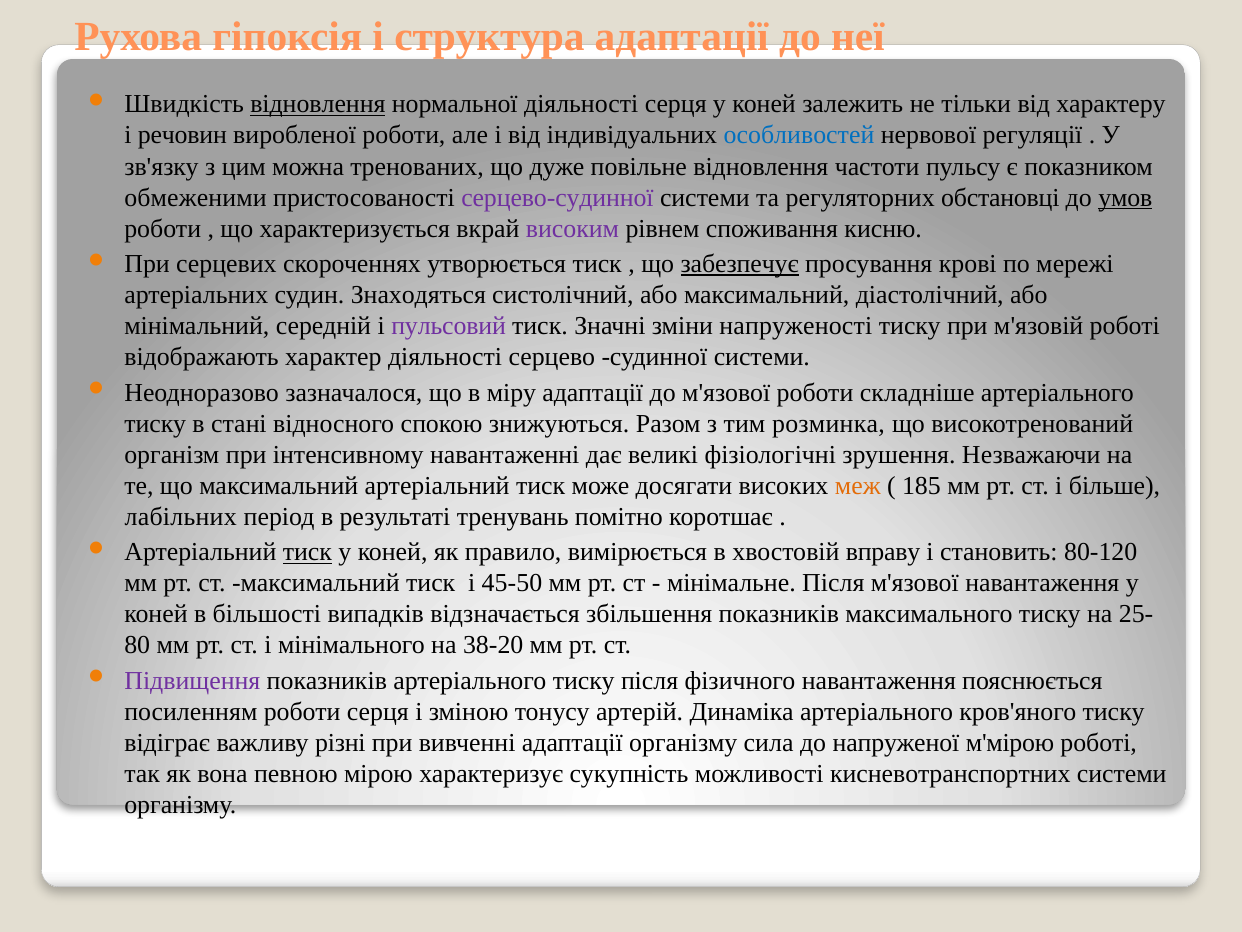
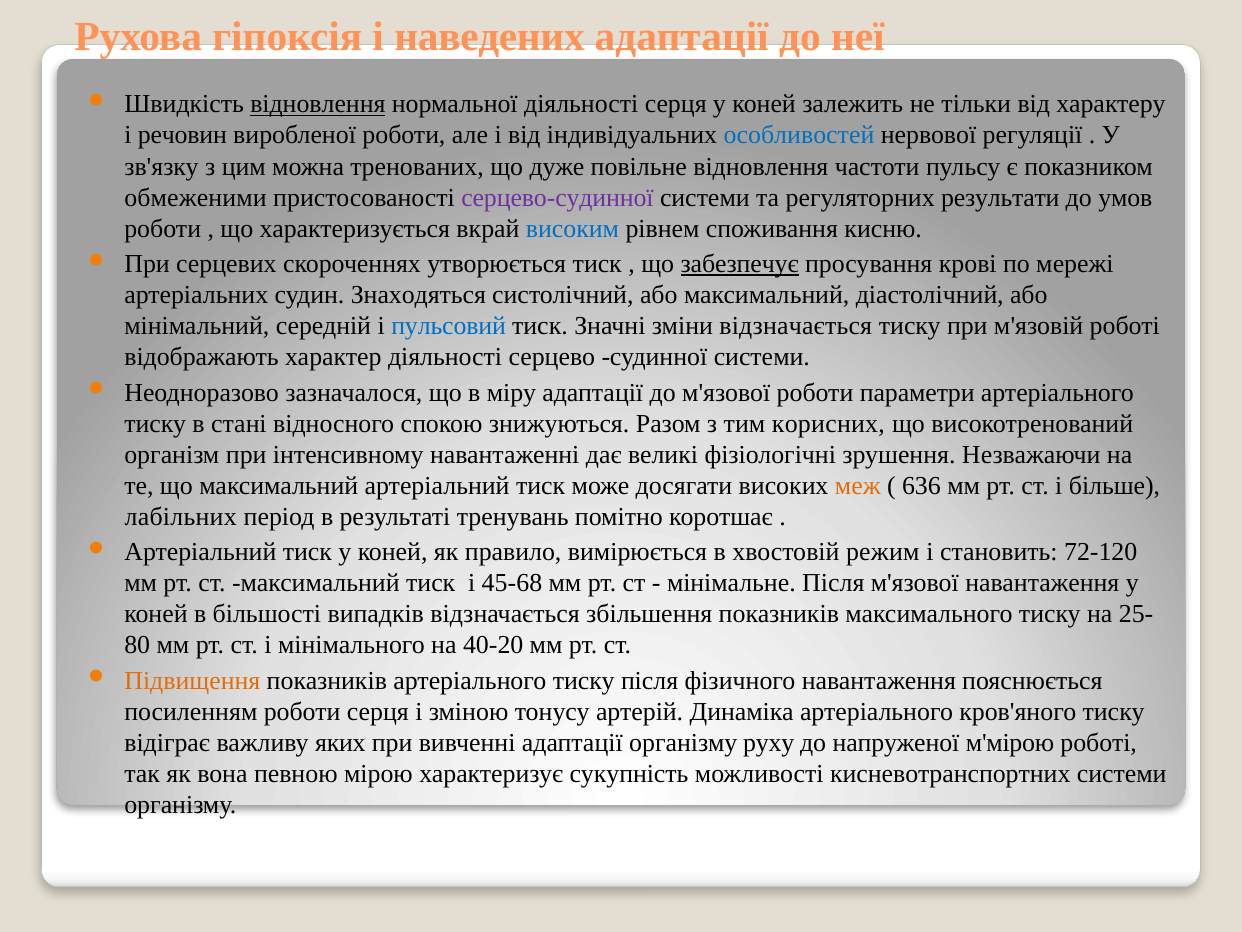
структура: структура -> наведених
обстановці: обстановці -> результати
умов underline: present -> none
високим colour: purple -> blue
пульсовий colour: purple -> blue
зміни напруженості: напруженості -> відзначається
складніше: складніше -> параметри
розминка: розминка -> корисних
185: 185 -> 636
тиск at (307, 552) underline: present -> none
вправу: вправу -> режим
80-120: 80-120 -> 72-120
45-50: 45-50 -> 45-68
38-20: 38-20 -> 40-20
Підвищення colour: purple -> orange
різні: різні -> яких
сила: сила -> руху
